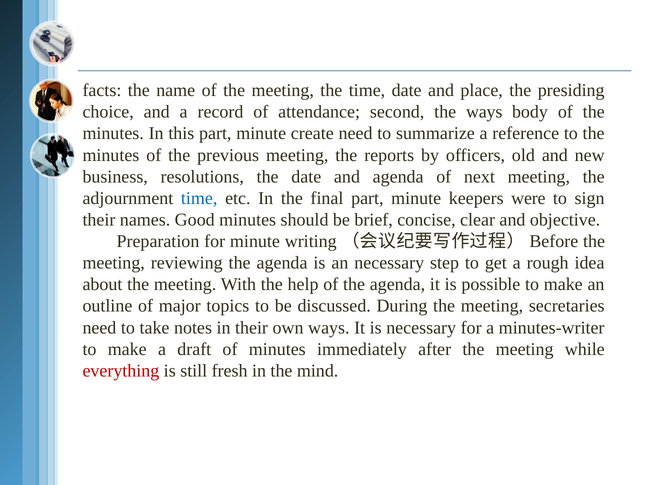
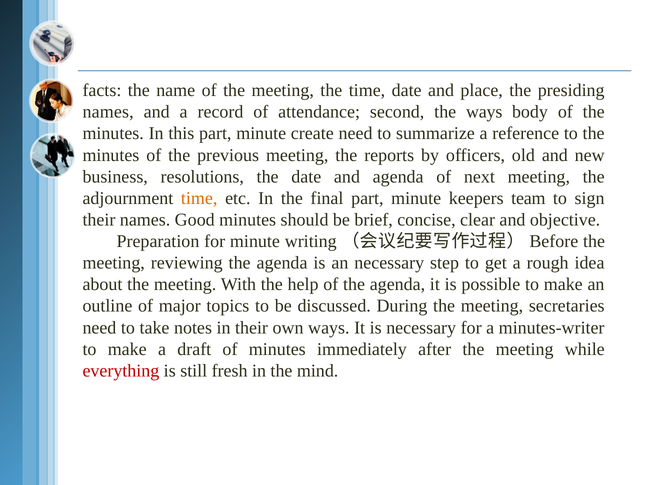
choice at (108, 112): choice -> names
time at (199, 198) colour: blue -> orange
were: were -> team
